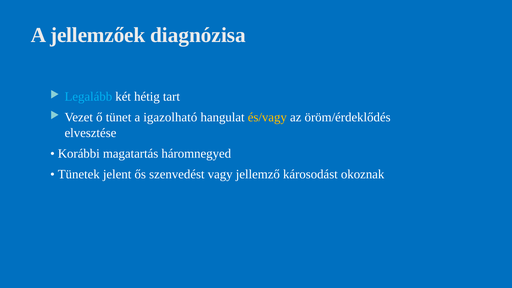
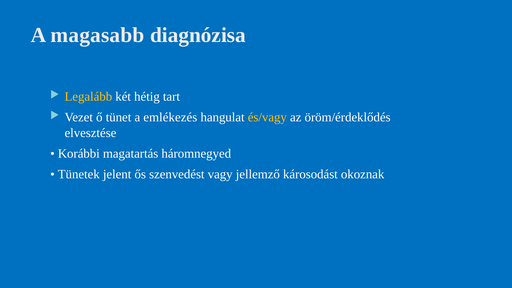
jellemzőek: jellemzőek -> magasabb
Legalább colour: light blue -> yellow
igazolható: igazolható -> emlékezés
